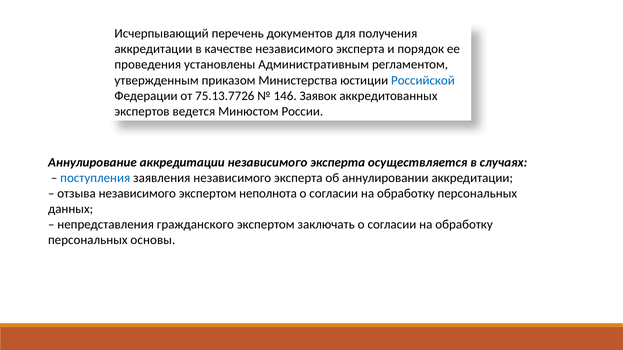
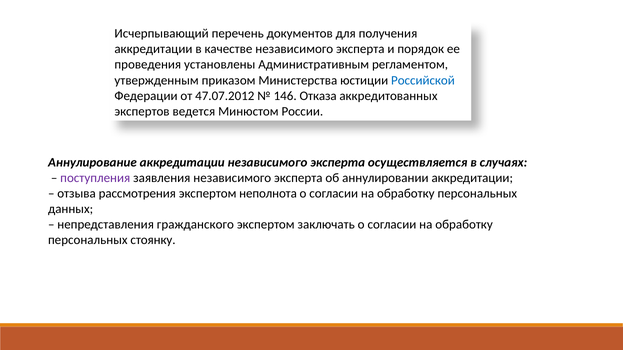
75.13.7726: 75.13.7726 -> 47.07.2012
Заявок: Заявок -> Отказа
поступления colour: blue -> purple
отзыва независимого: независимого -> рассмотрения
основы: основы -> стоянку
